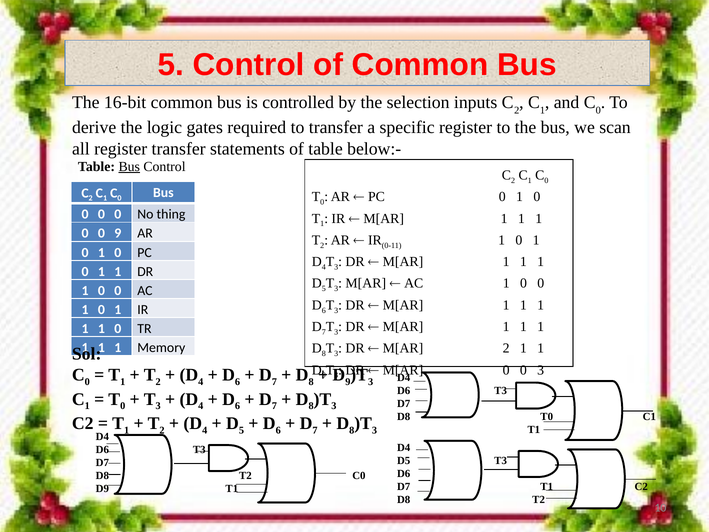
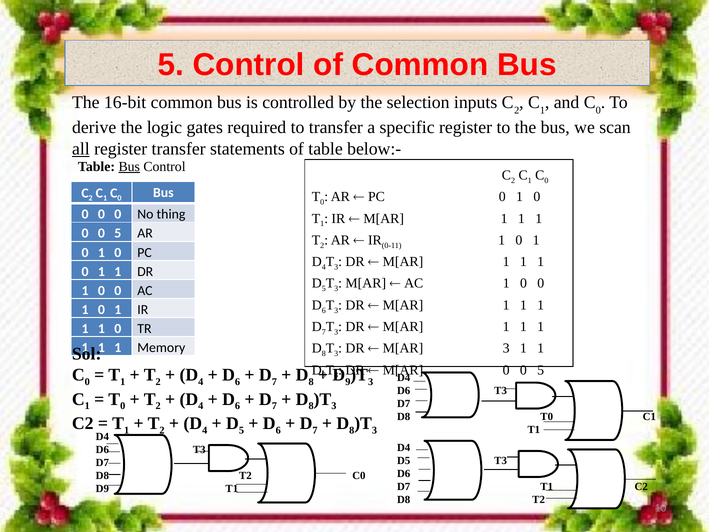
all underline: none -> present
9 at (118, 233): 9 -> 5
M[AR 2: 2 -> 3
3 at (541, 370): 3 -> 5
3 at (158, 406): 3 -> 2
